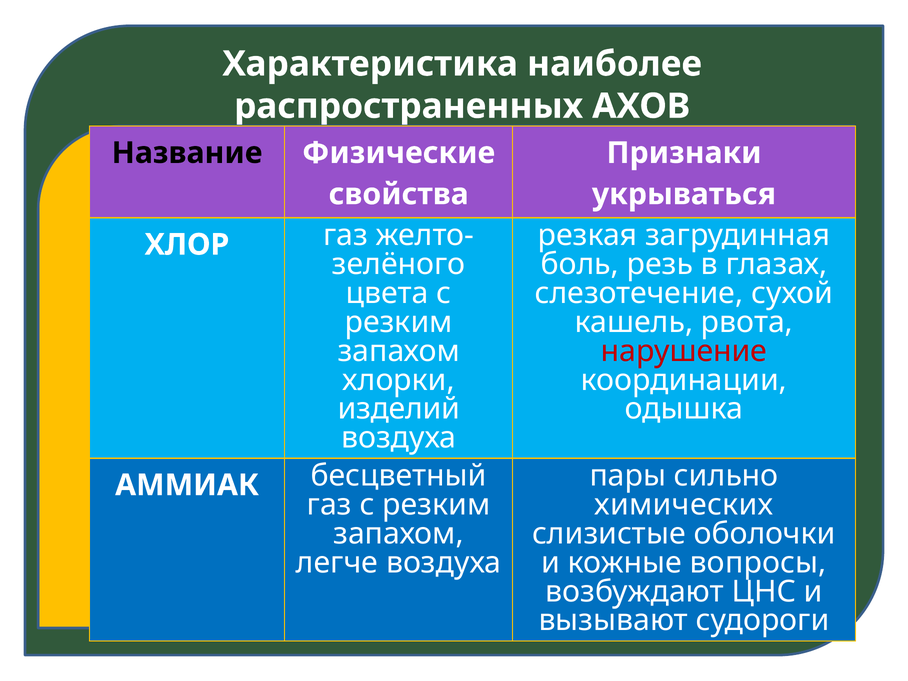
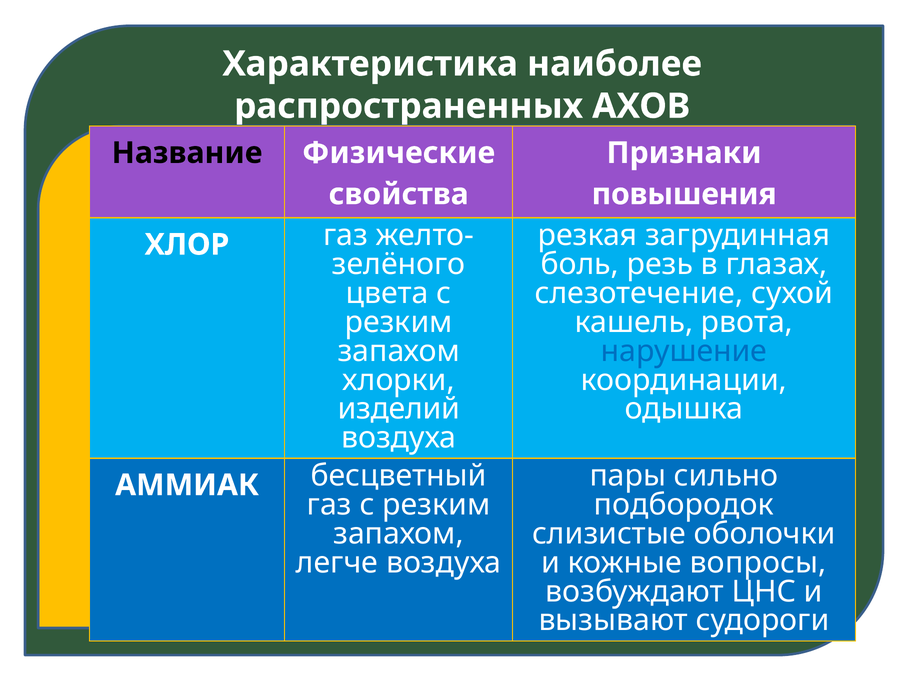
укрываться: укрываться -> повышения
нарушение colour: red -> blue
химических: химических -> подбородок
